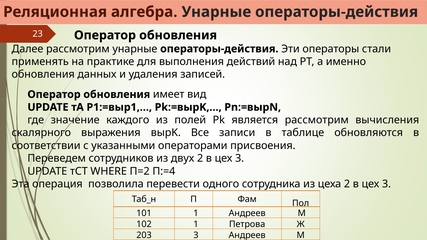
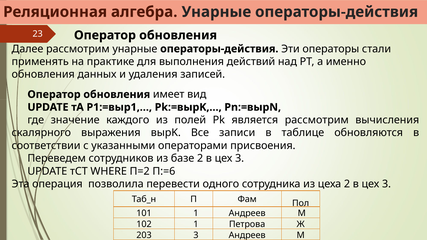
двух: двух -> базе
П:=4: П:=4 -> П:=6
